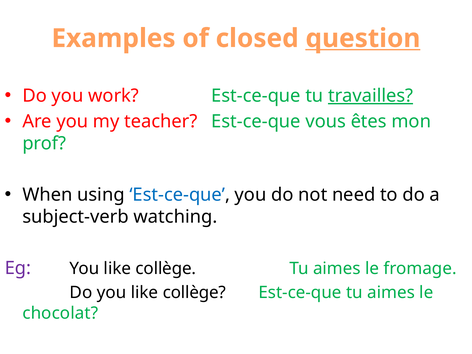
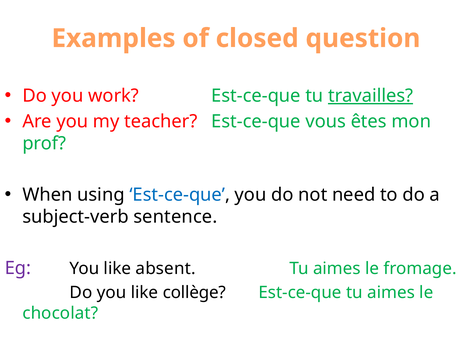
question underline: present -> none
watching: watching -> sentence
Eg You like collège: collège -> absent
